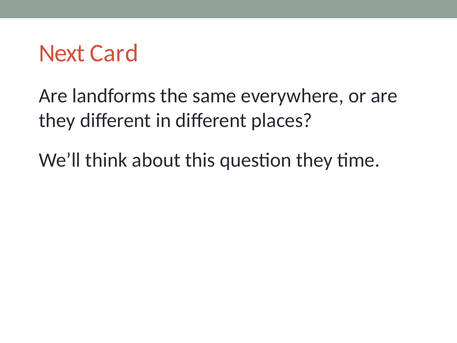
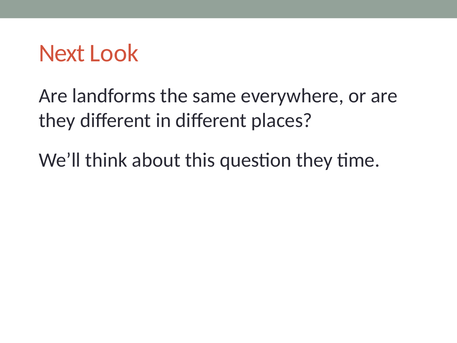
Card: Card -> Look
